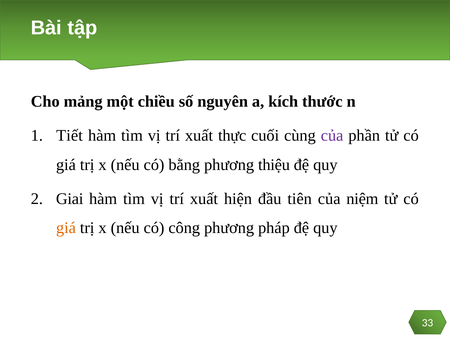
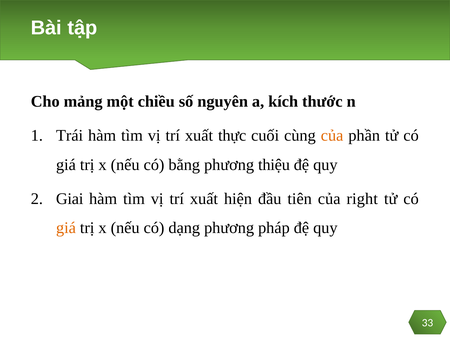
Tiết: Tiết -> Trái
của at (332, 136) colour: purple -> orange
niệm: niệm -> right
công: công -> dạng
